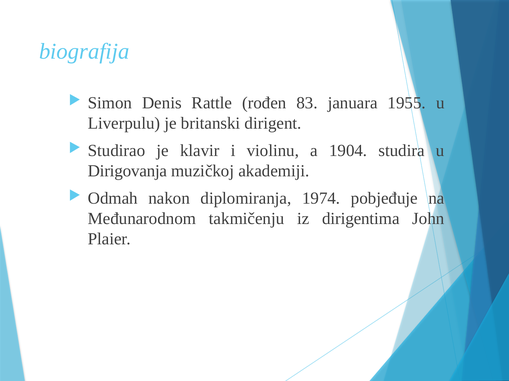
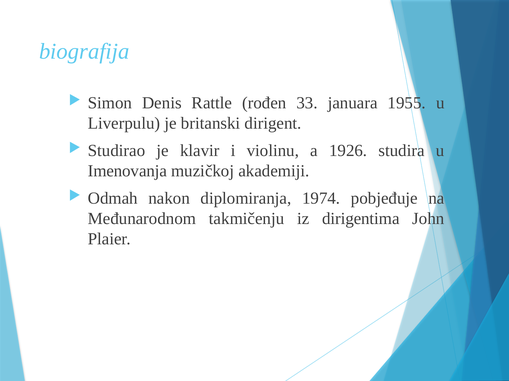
83: 83 -> 33
1904: 1904 -> 1926
Dirigovanja: Dirigovanja -> Imenovanja
